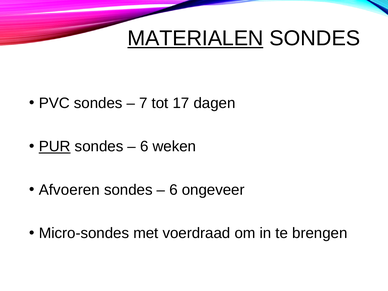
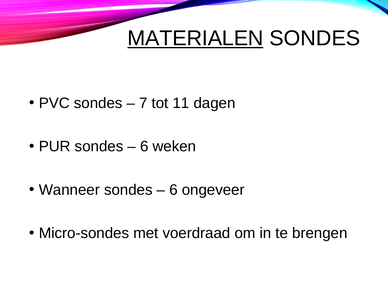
17: 17 -> 11
PUR underline: present -> none
Afvoeren: Afvoeren -> Wanneer
